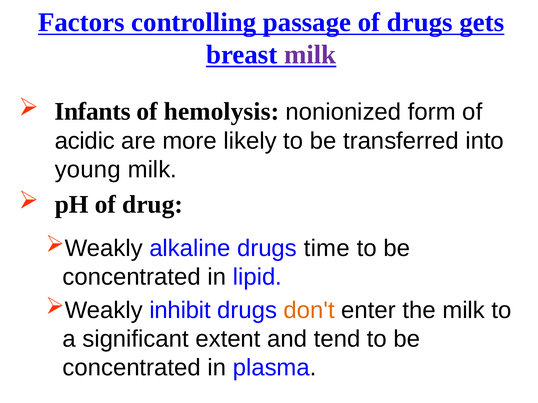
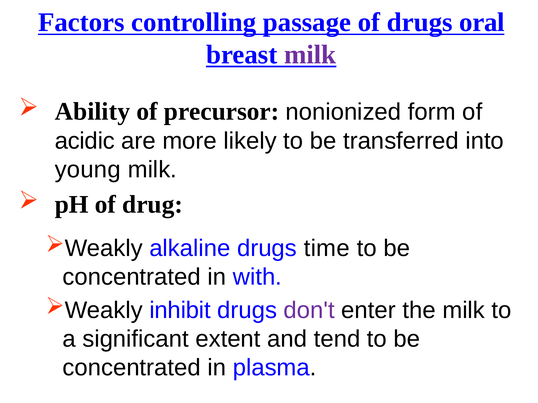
gets: gets -> oral
Infants: Infants -> Ability
hemolysis: hemolysis -> precursor
lipid: lipid -> with
don't colour: orange -> purple
